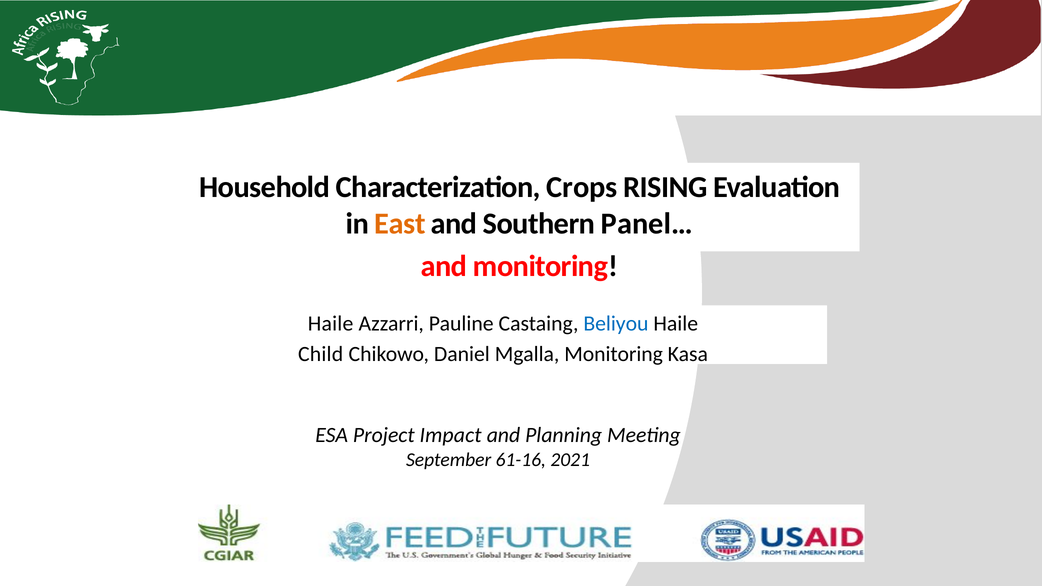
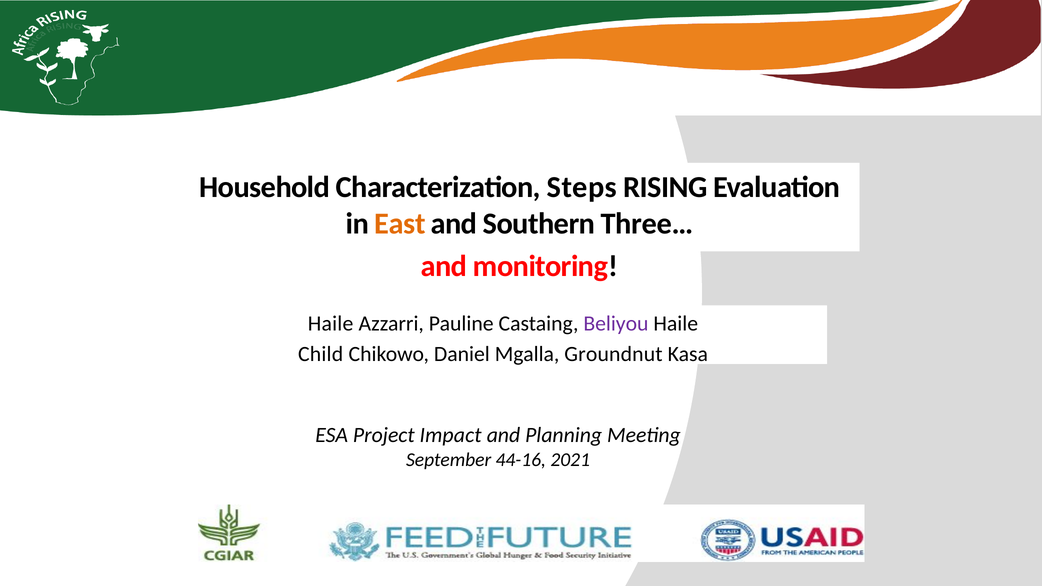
Crops: Crops -> Steps
Panel…: Panel… -> Three…
Beliyou colour: blue -> purple
Mgalla Monitoring: Monitoring -> Groundnut
61-16: 61-16 -> 44-16
